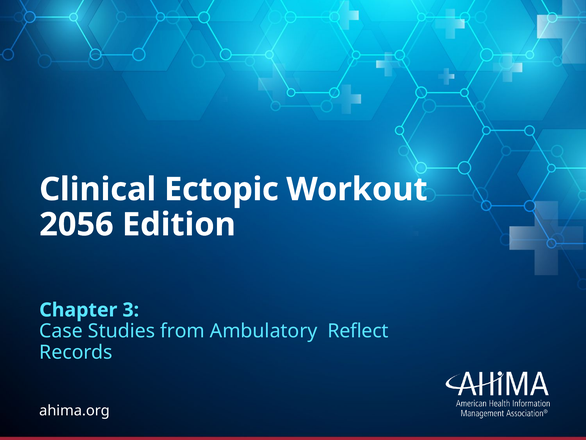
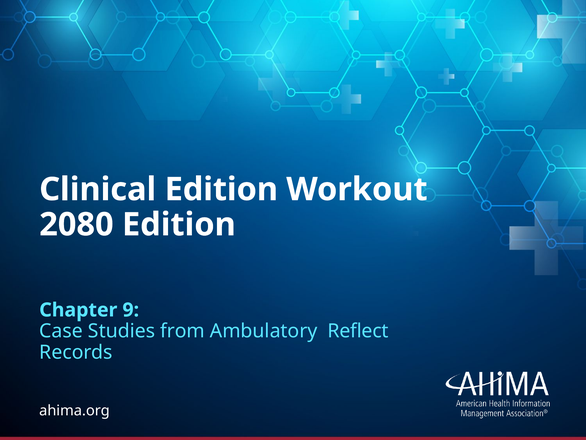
Clinical Ectopic: Ectopic -> Edition
2056: 2056 -> 2080
3: 3 -> 9
